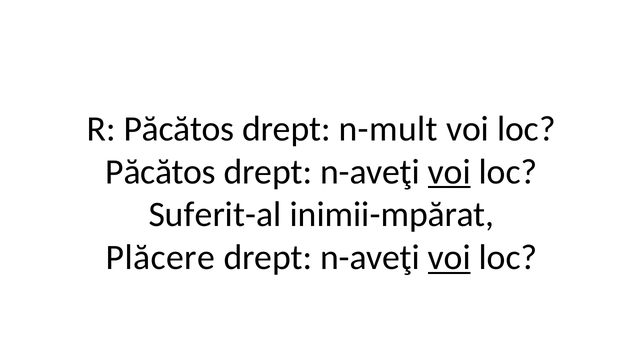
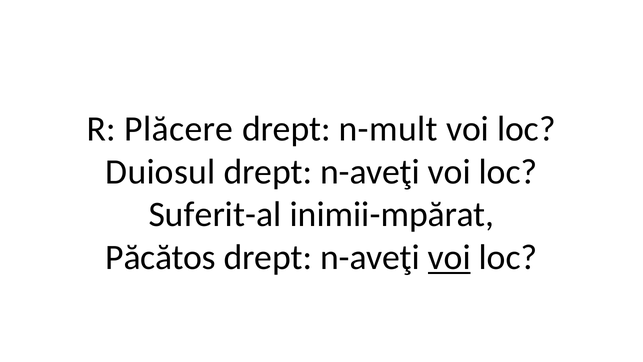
R Păcătos: Păcătos -> Plăcere
Păcătos at (161, 172): Păcătos -> Duiosul
voi at (449, 172) underline: present -> none
Plăcere: Plăcere -> Păcătos
